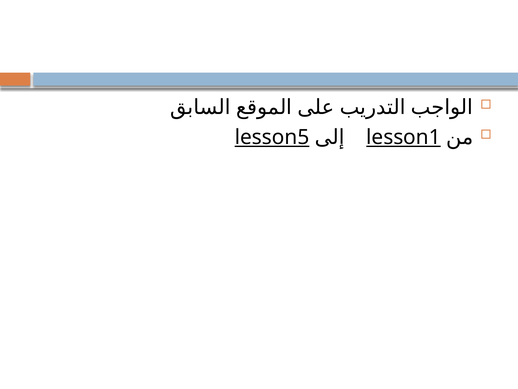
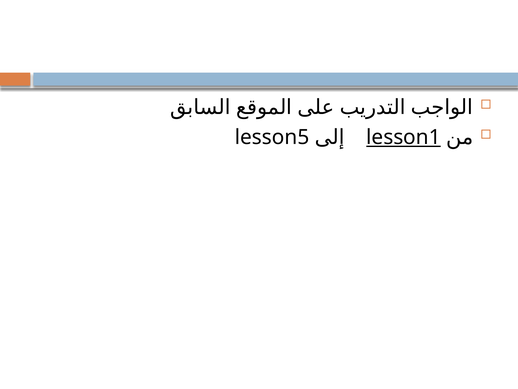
lesson5 underline: present -> none
